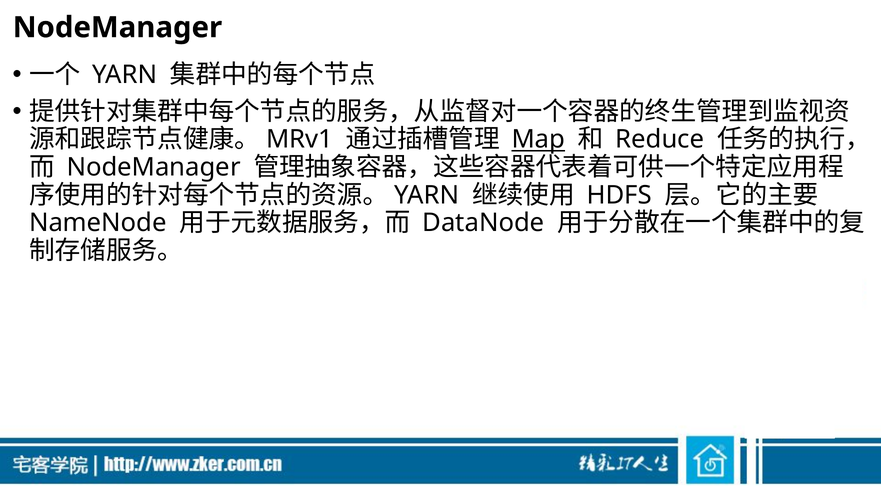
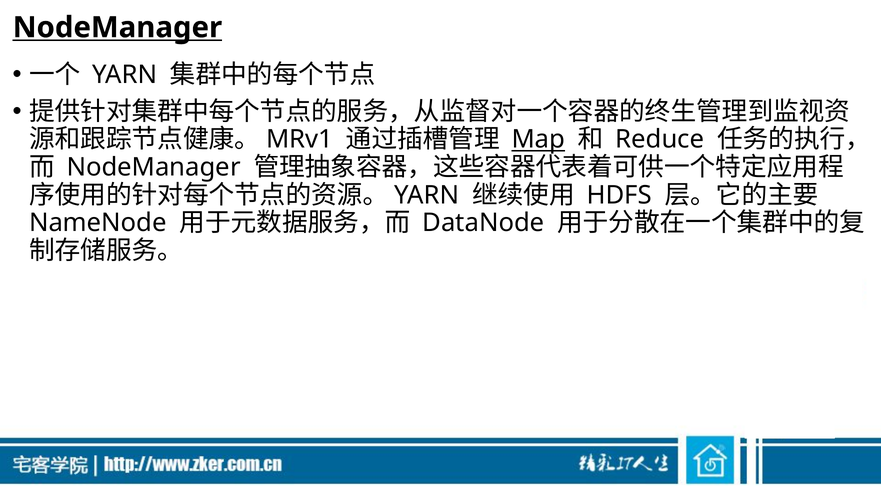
NodeManager at (117, 27) underline: none -> present
